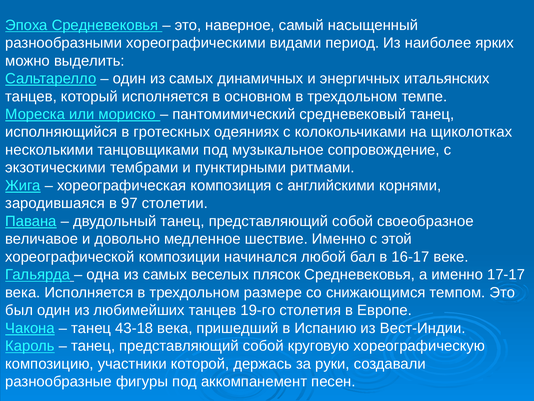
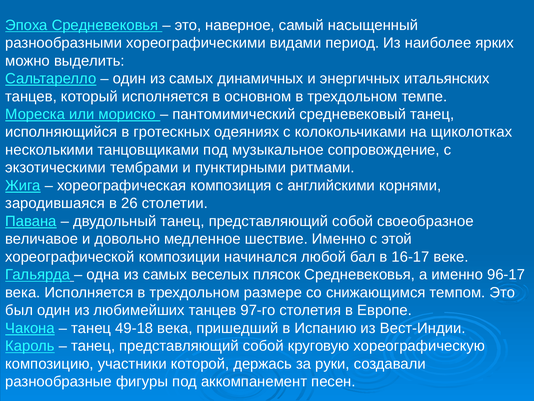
97: 97 -> 26
17-17: 17-17 -> 96-17
19-го: 19-го -> 97-го
43-18: 43-18 -> 49-18
